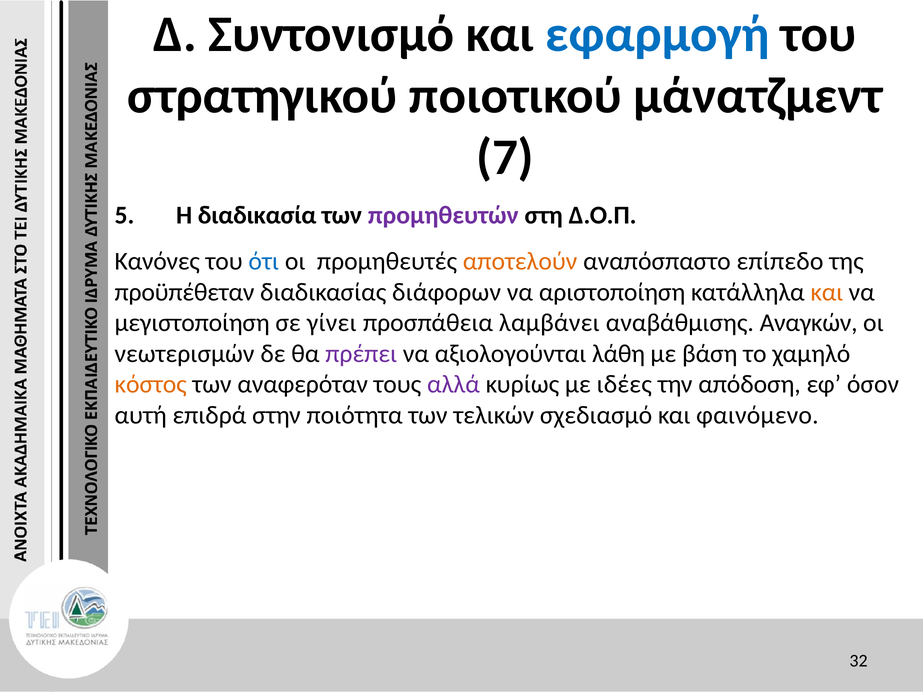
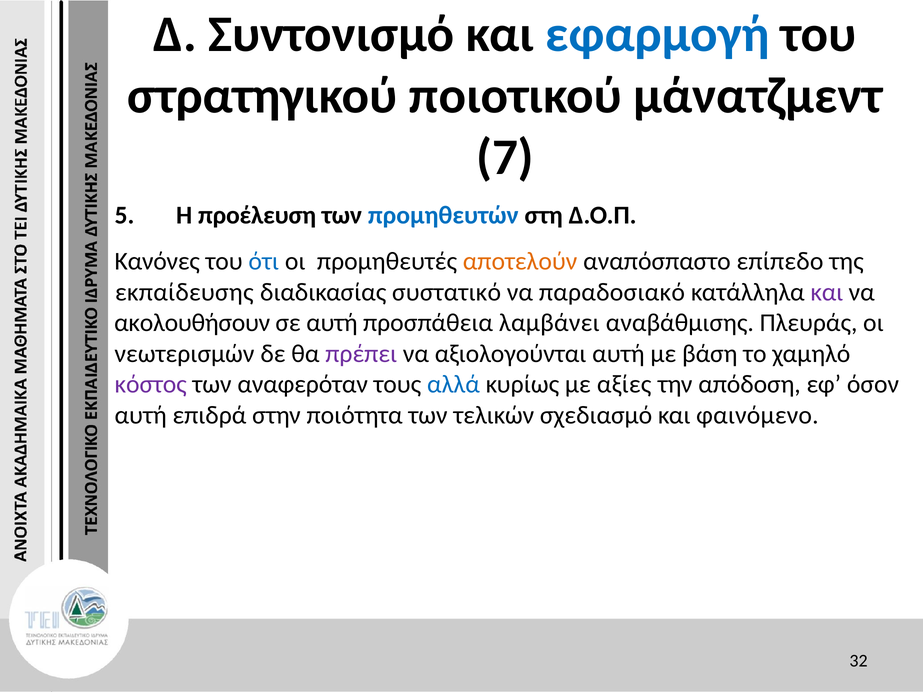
διαδικασία: διαδικασία -> προέλευση
προμηθευτών colour: purple -> blue
προϋπέθεταν: προϋπέθεταν -> εκπαίδευσης
διάφορων: διάφορων -> συστατικό
αριστοποίηση: αριστοποίηση -> παραδοσιακό
και at (827, 292) colour: orange -> purple
μεγιστοποίηση: μεγιστοποίηση -> ακολουθήσουν
σε γίνει: γίνει -> αυτή
Αναγκών: Αναγκών -> Πλευράς
αξιολογούνται λάθη: λάθη -> αυτή
κόστος colour: orange -> purple
αλλά colour: purple -> blue
ιδέες: ιδέες -> αξίες
